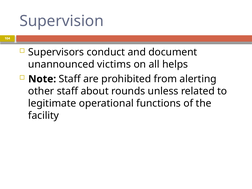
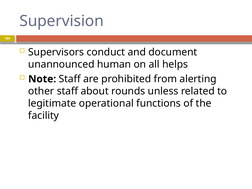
victims: victims -> human
